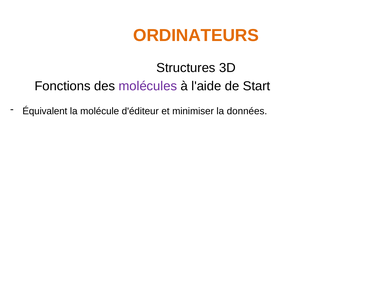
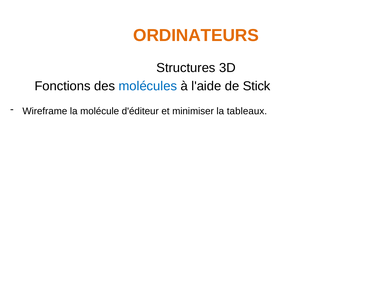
molécules colour: purple -> blue
Start: Start -> Stick
Équivalent: Équivalent -> Wireframe
données: données -> tableaux
